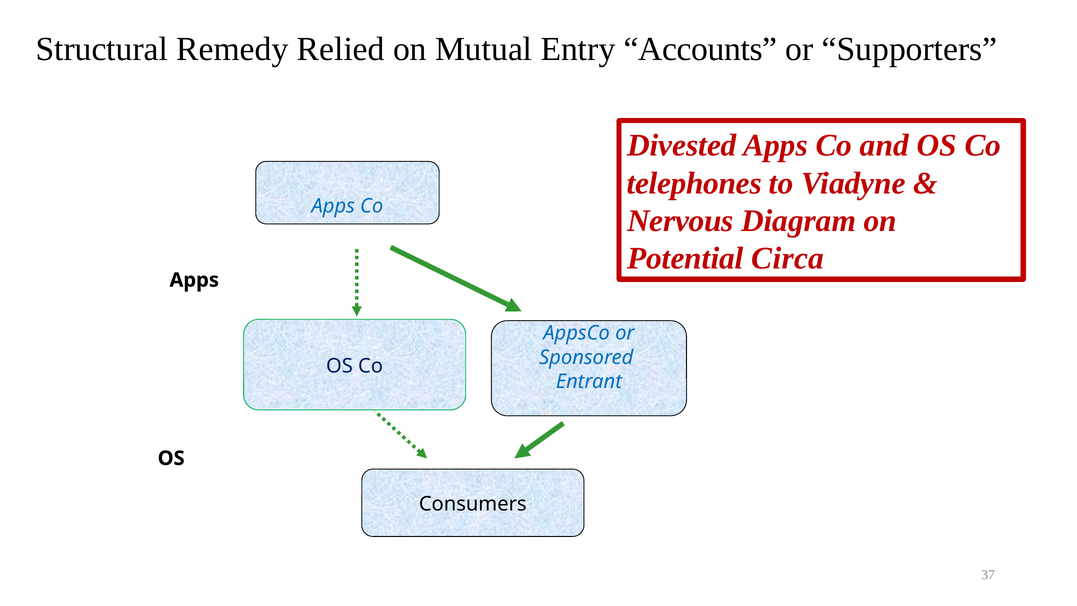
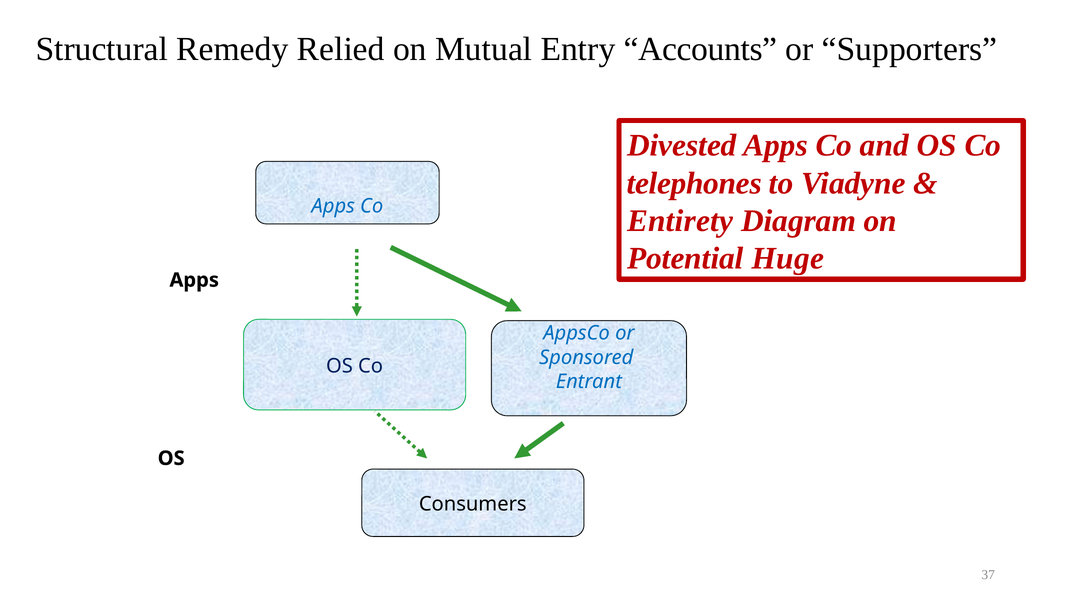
Nervous: Nervous -> Entirety
Circa: Circa -> Huge
